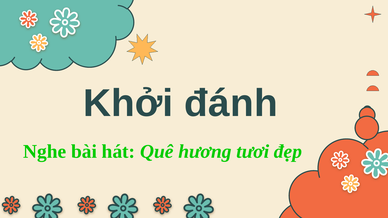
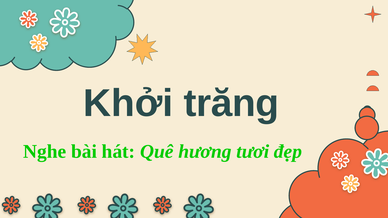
đánh: đánh -> trăng
